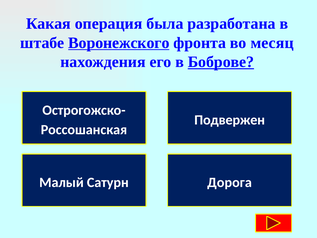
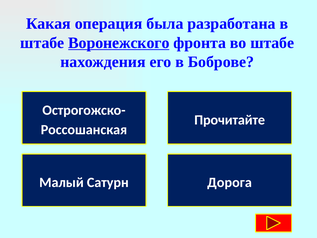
во месяц: месяц -> штабе
Боброве underline: present -> none
Подвержен: Подвержен -> Прочитайте
